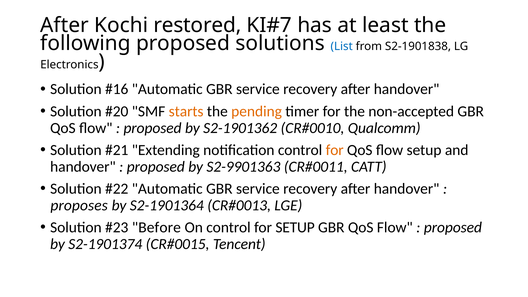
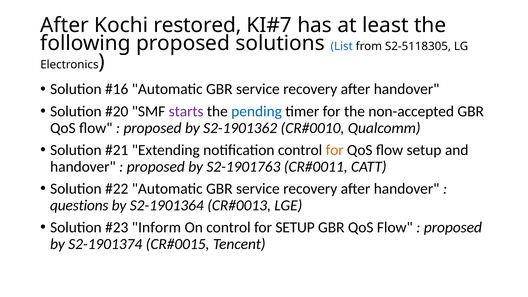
S2-1901838: S2-1901838 -> S2-5118305
starts colour: orange -> purple
pending colour: orange -> blue
S2-9901363: S2-9901363 -> S2-1901763
proposes: proposes -> questions
Before: Before -> Inform
